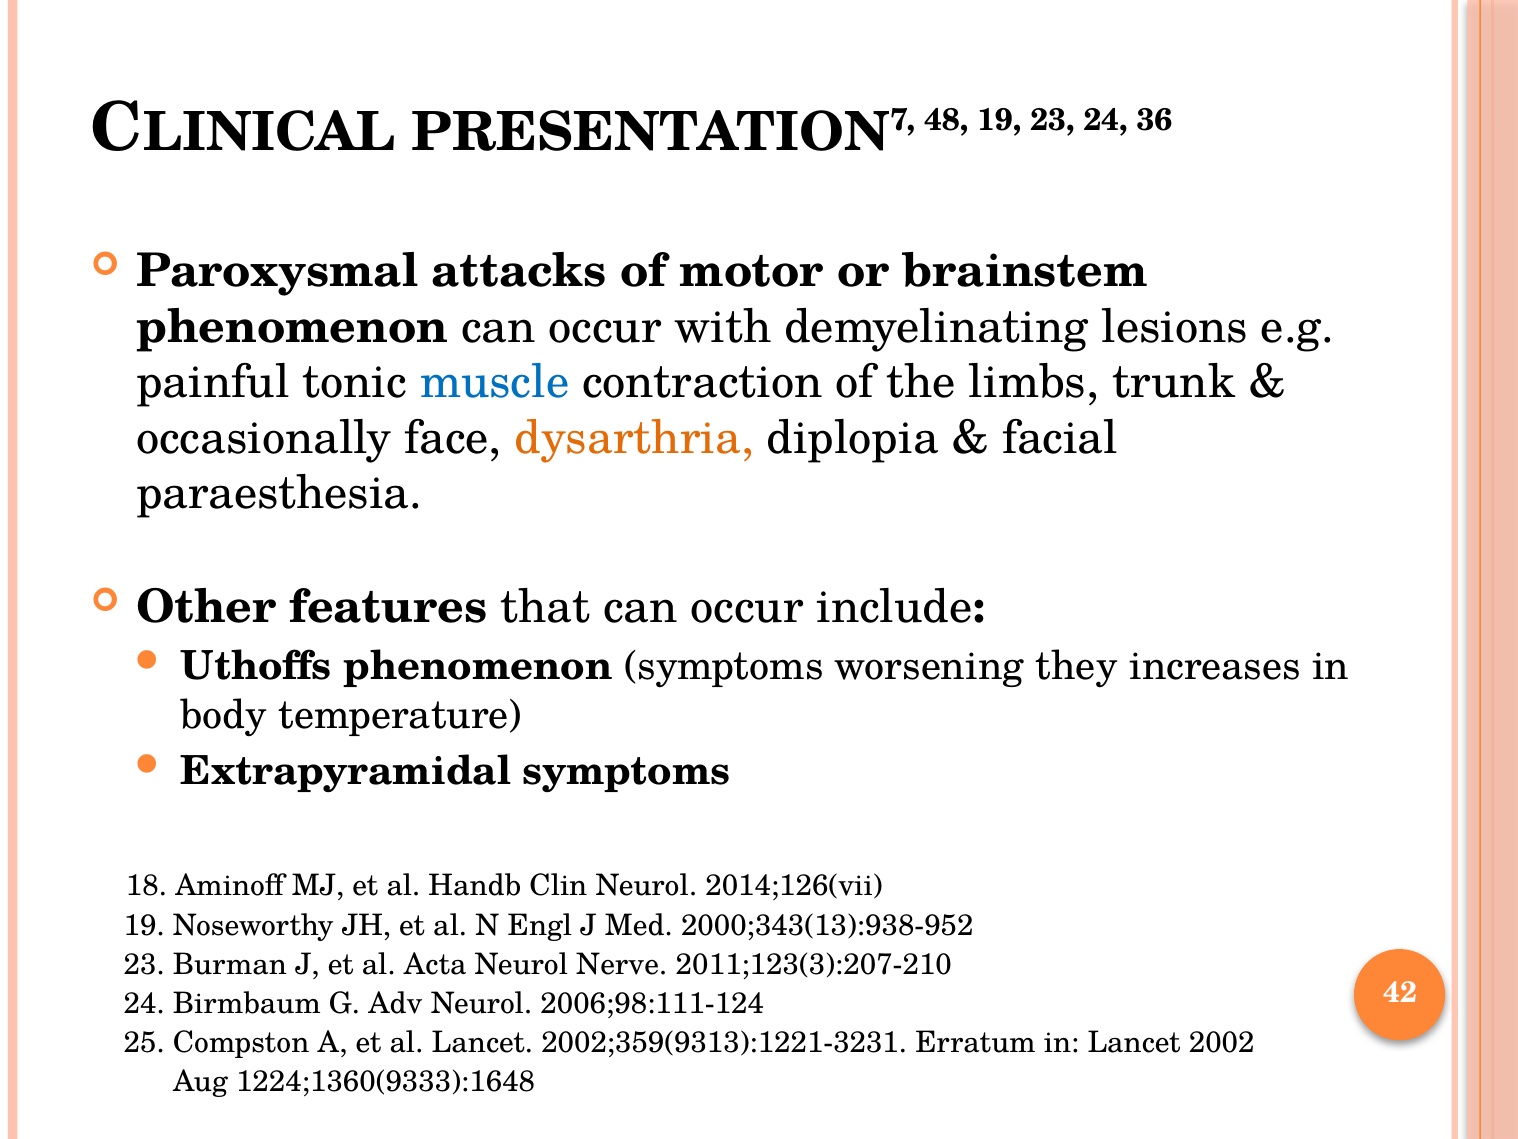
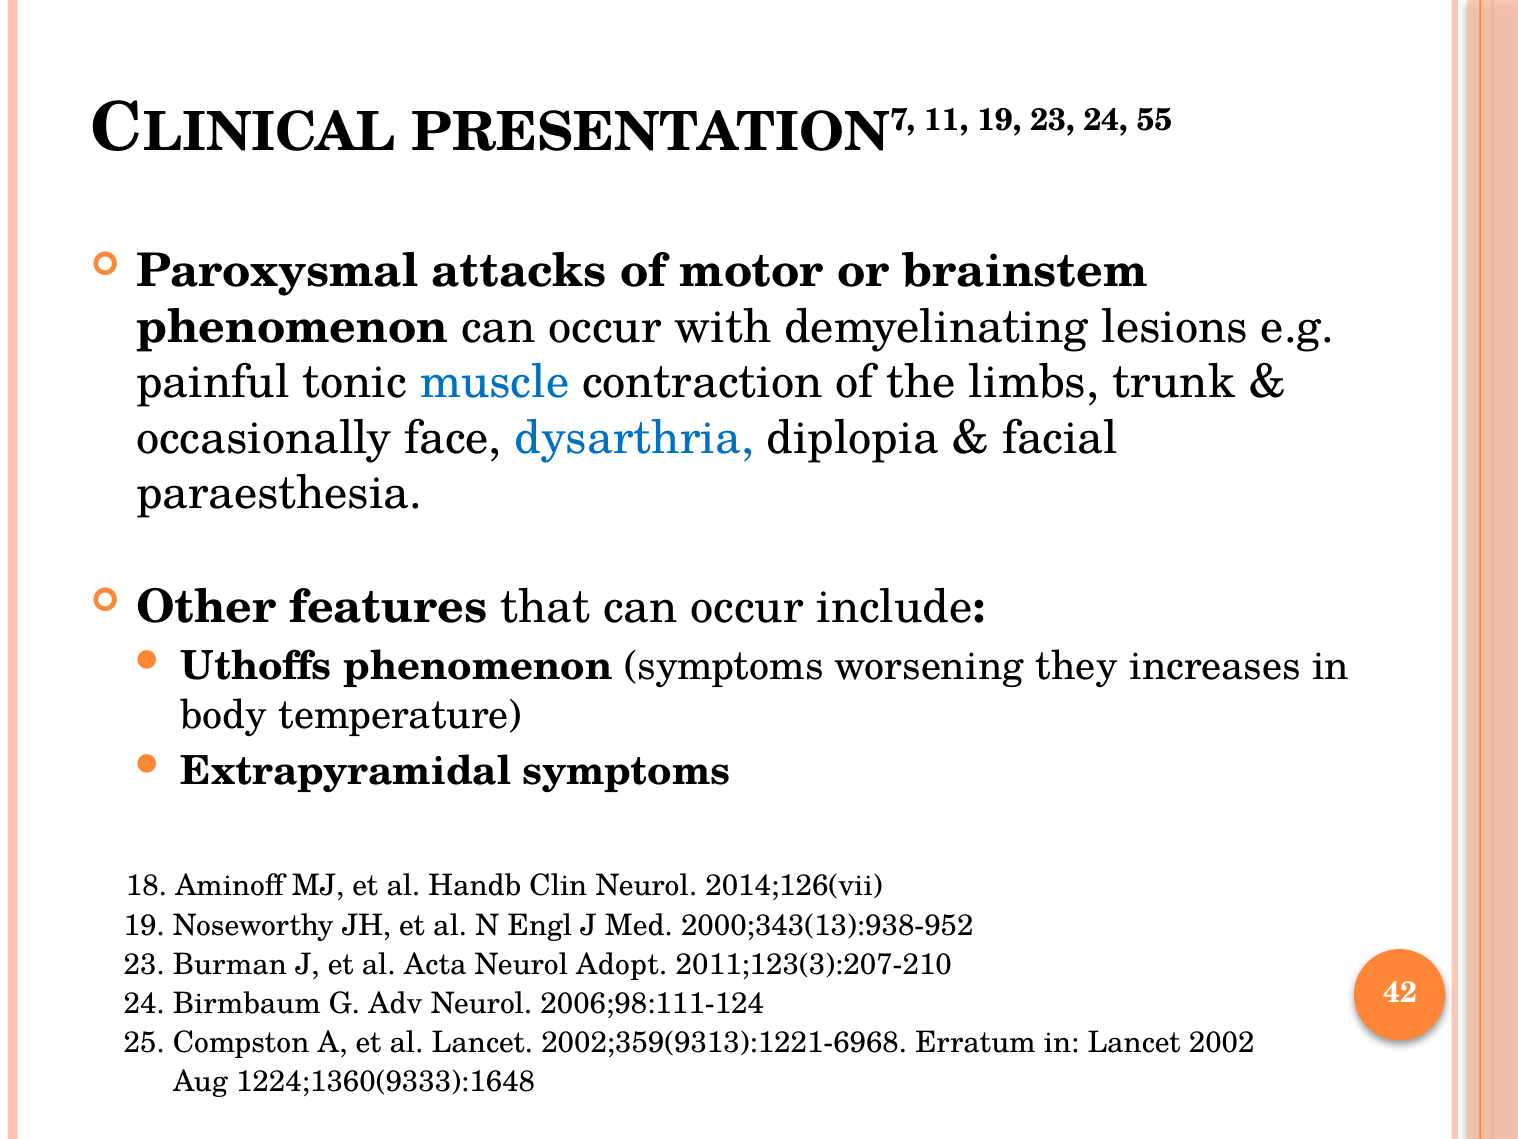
48: 48 -> 11
36: 36 -> 55
dysarthria colour: orange -> blue
Nerve: Nerve -> Adopt
2002;359(9313):1221-3231: 2002;359(9313):1221-3231 -> 2002;359(9313):1221-6968
